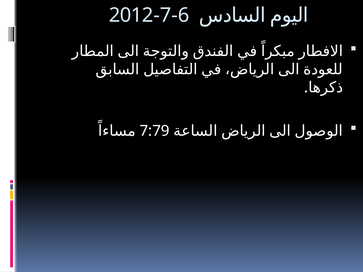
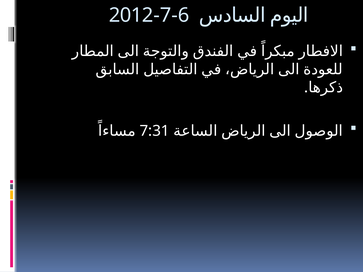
7:79: 7:79 -> 7:31
